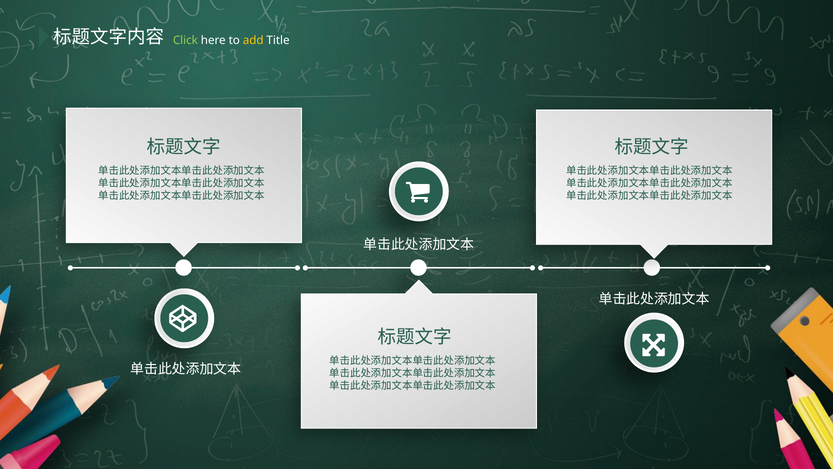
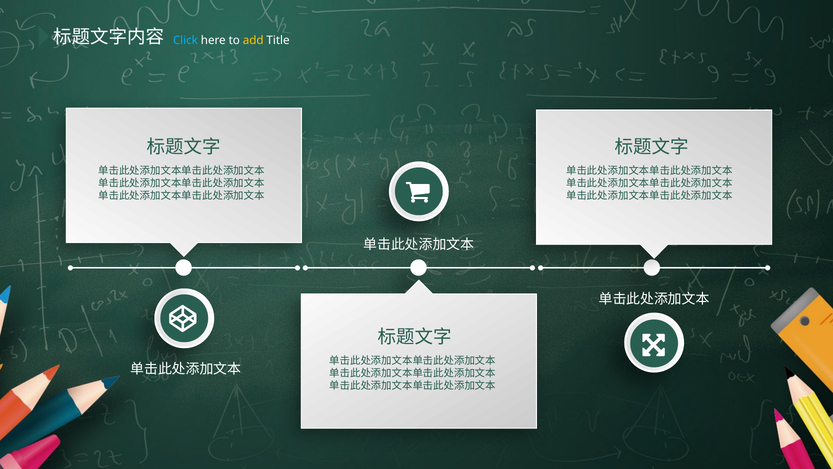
Click colour: light green -> light blue
